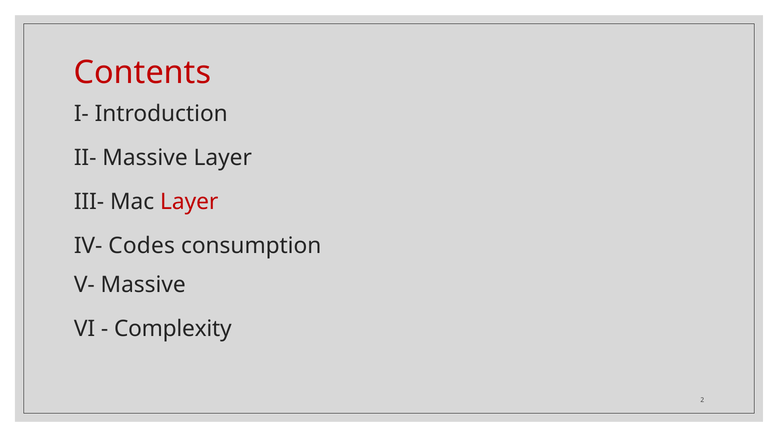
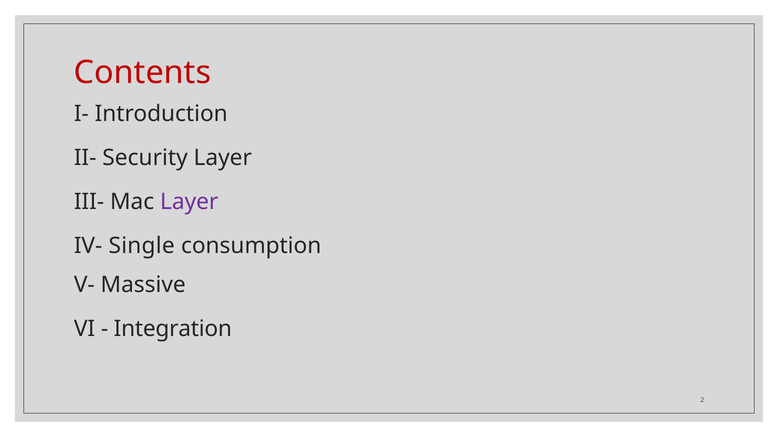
II- Massive: Massive -> Security
Layer at (189, 202) colour: red -> purple
Codes: Codes -> Single
Complexity: Complexity -> Integration
